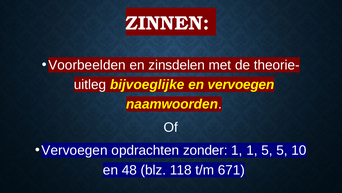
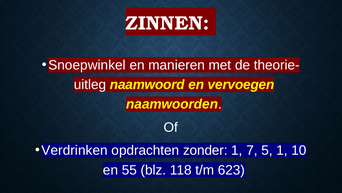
Voorbeelden: Voorbeelden -> Snoepwinkel
zinsdelen: zinsdelen -> manieren
bijvoeglijke: bijvoeglijke -> naamwoord
Vervoegen at (75, 150): Vervoegen -> Verdrinken
1 1: 1 -> 7
5 5: 5 -> 1
48: 48 -> 55
671: 671 -> 623
